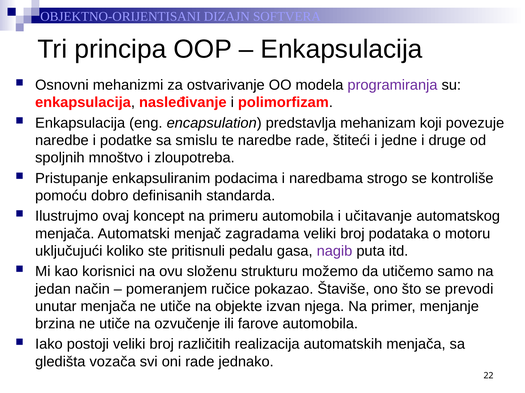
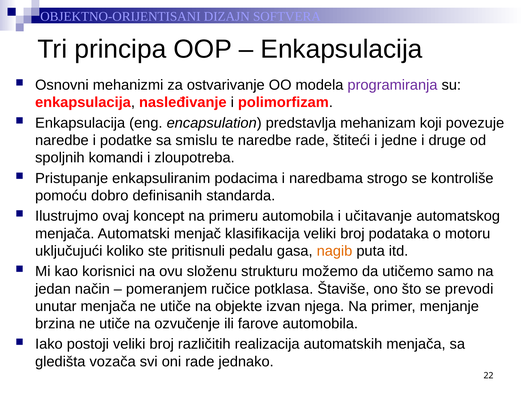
mnoštvo: mnoštvo -> komandi
zagradama: zagradama -> klasifikacija
nagib colour: purple -> orange
pokazao: pokazao -> potklasa
